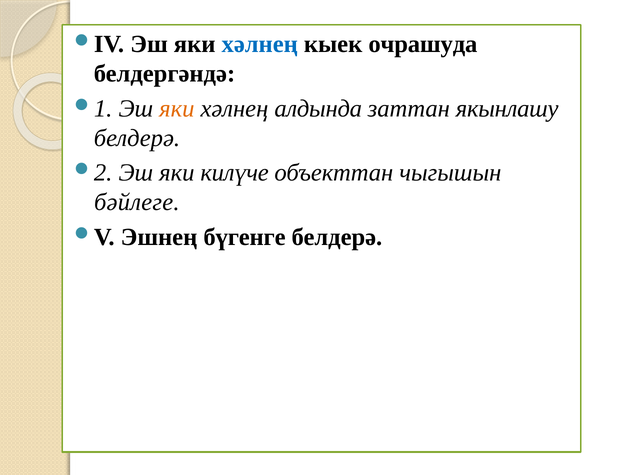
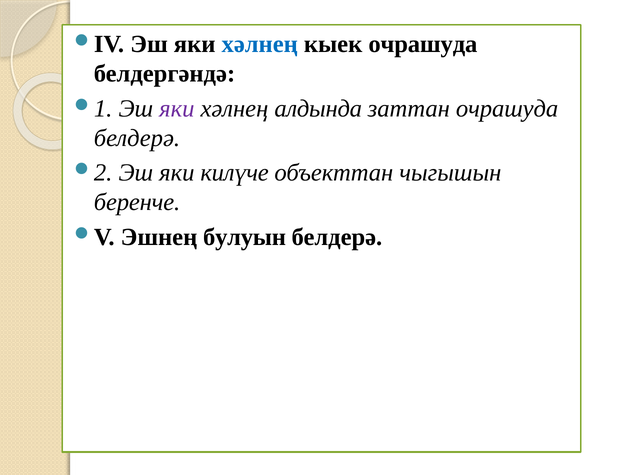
яки at (177, 109) colour: orange -> purple
заттан якынлашу: якынлашу -> очрашуда
бәйлеге: бәйлеге -> беренче
бүгенге: бүгенге -> булуын
